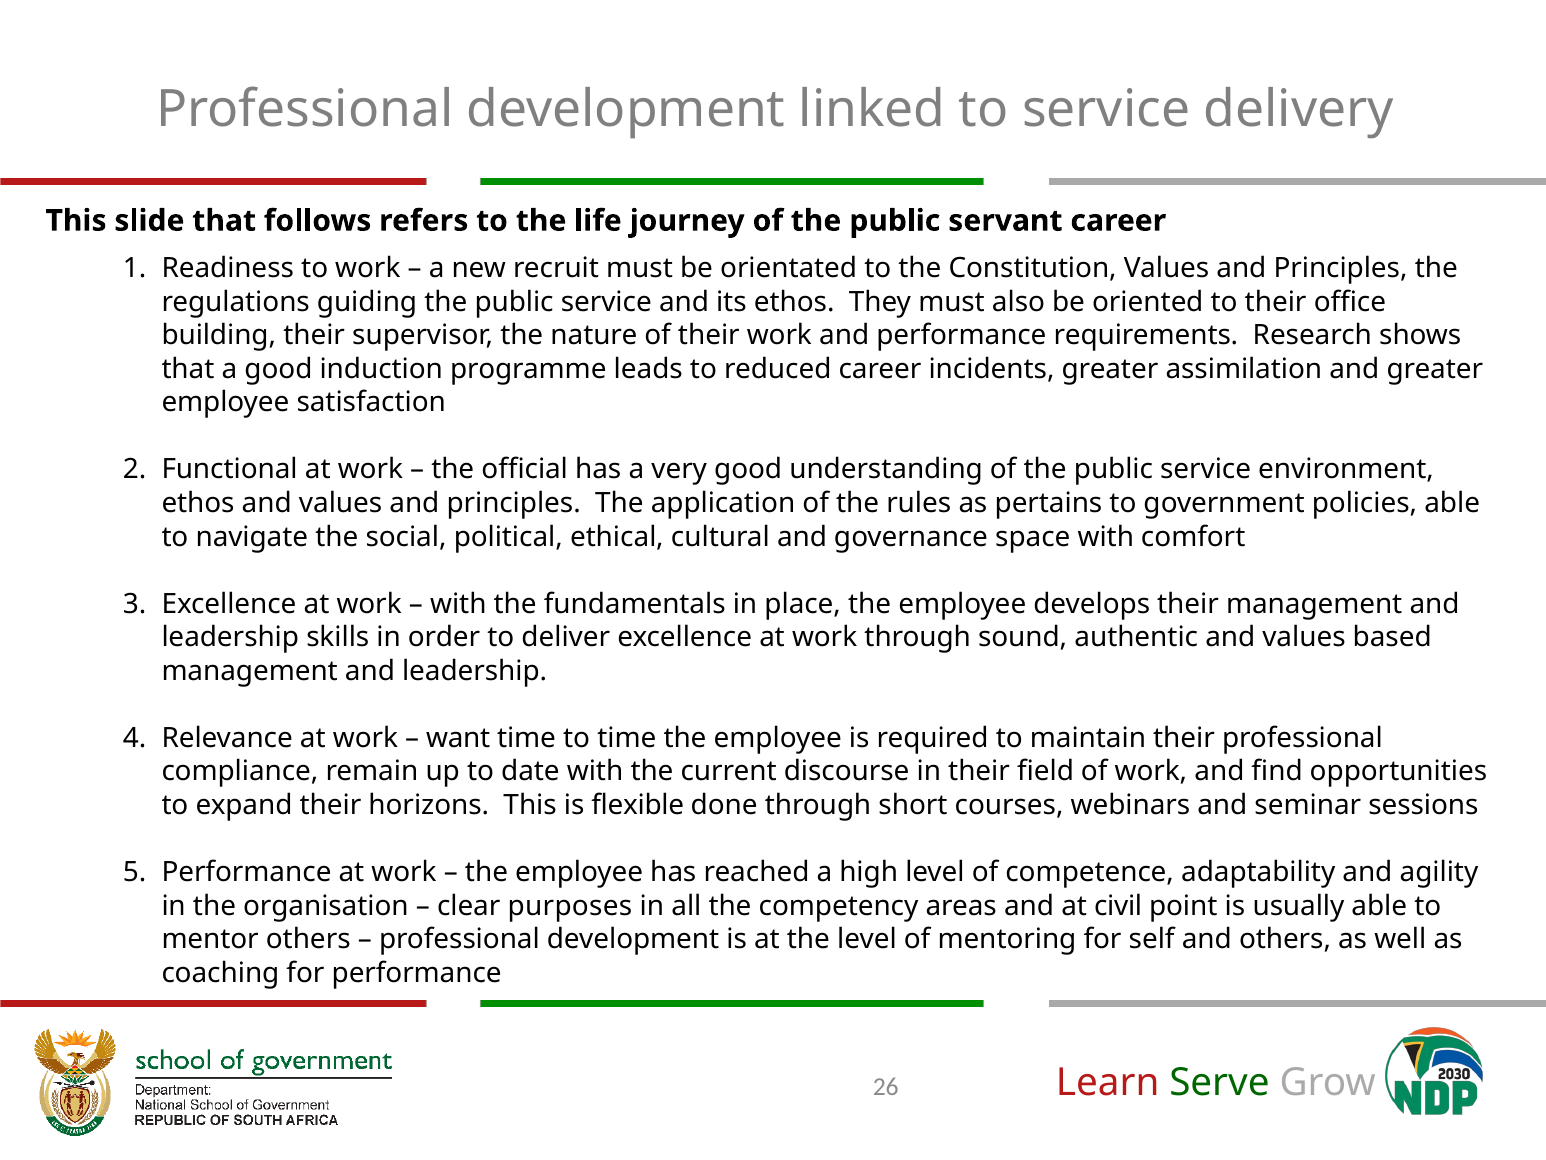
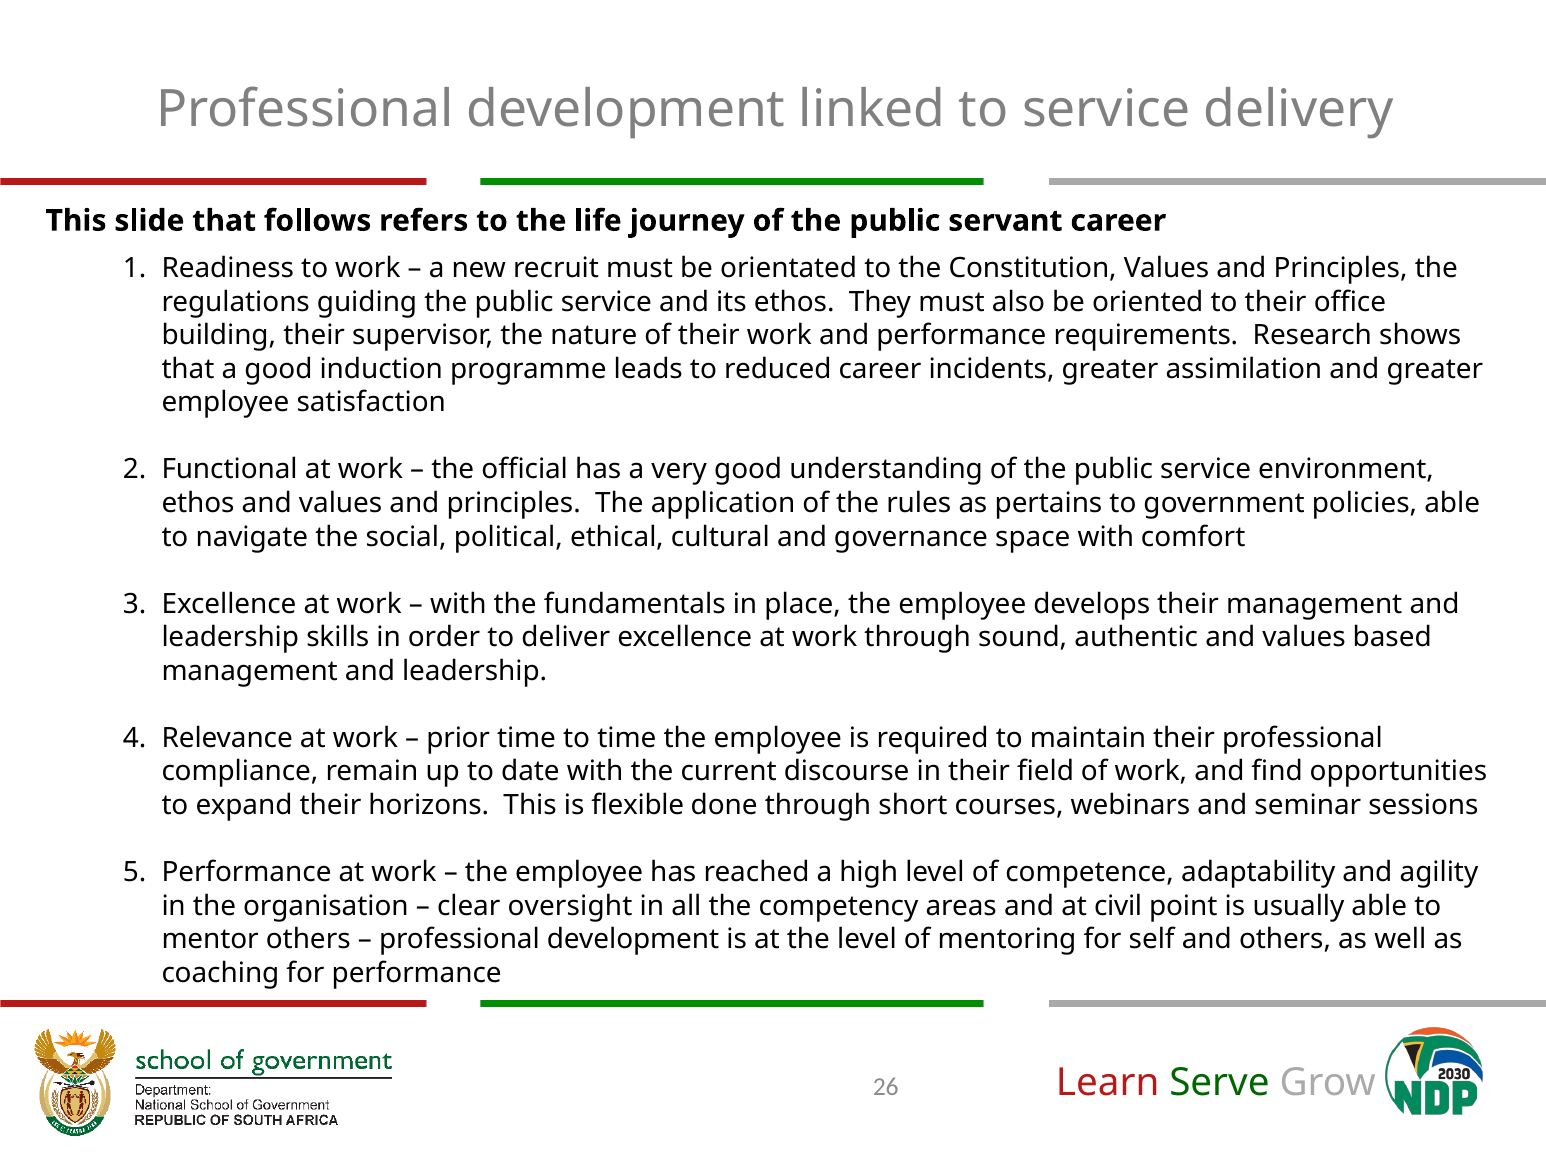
want: want -> prior
purposes: purposes -> oversight
